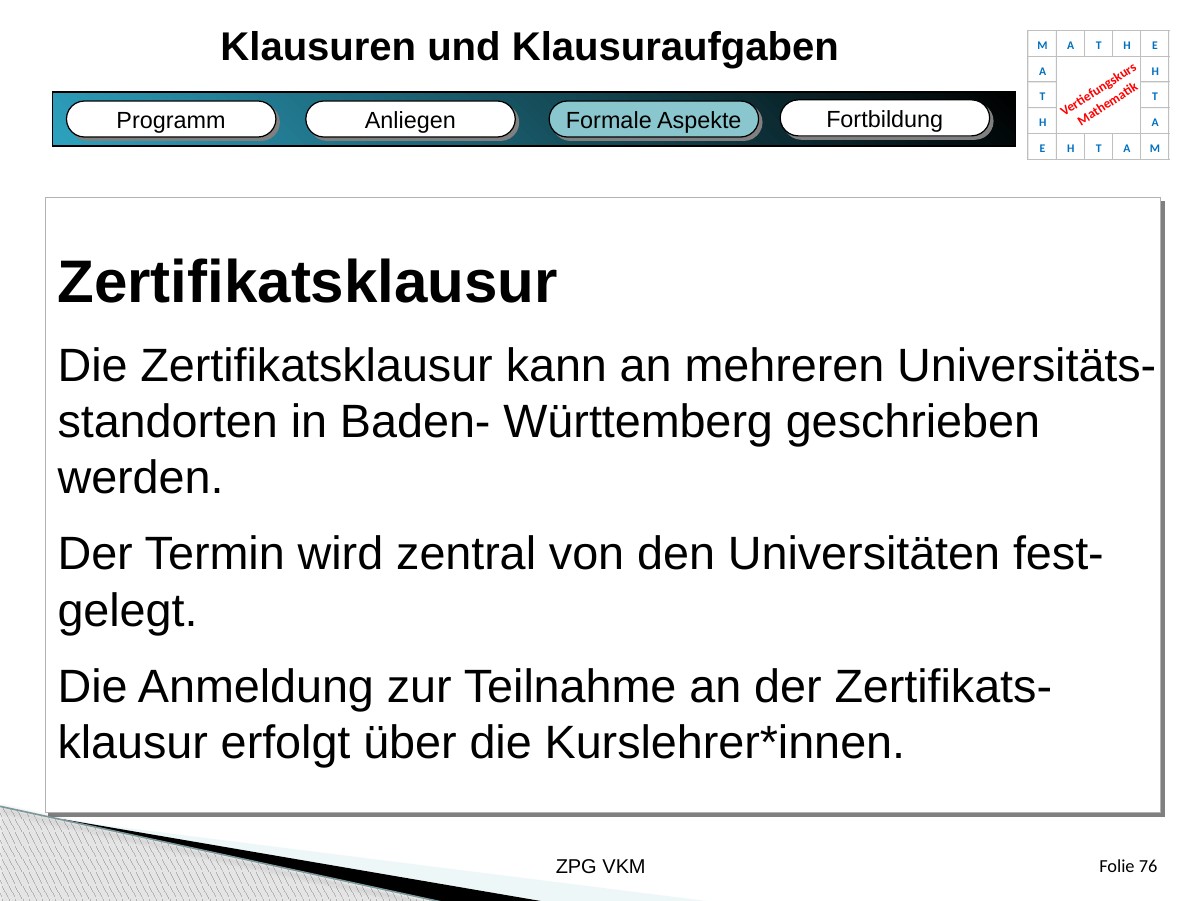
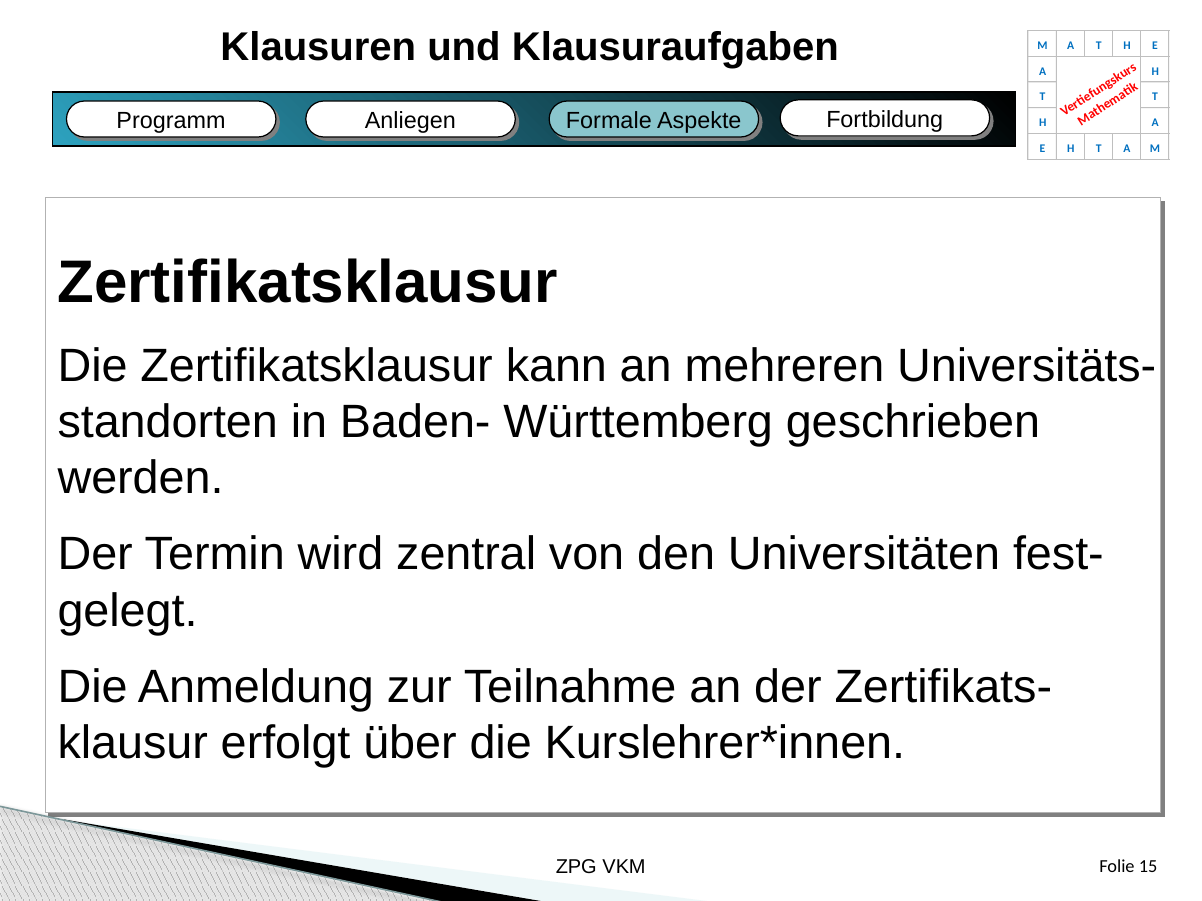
76: 76 -> 15
